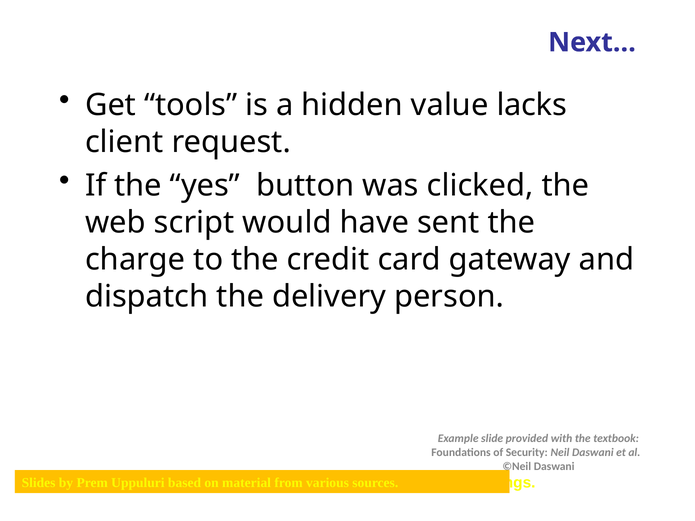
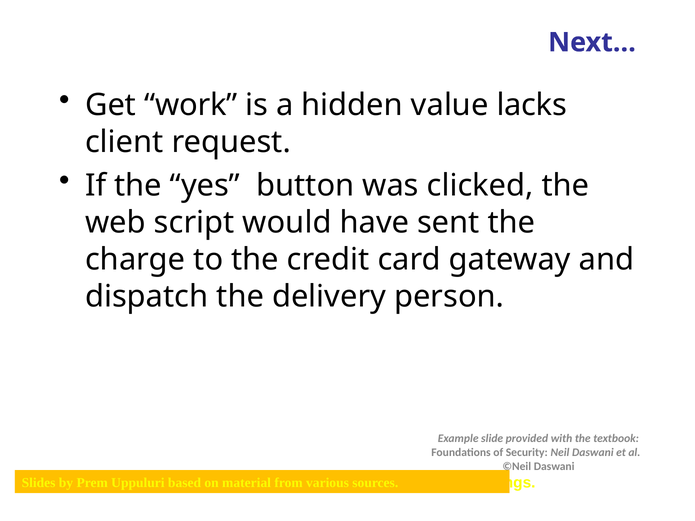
tools: tools -> work
